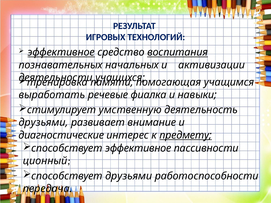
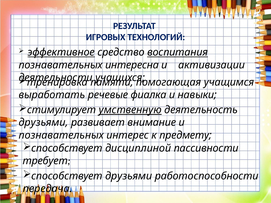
начальных: начальных -> интересна
умственную underline: none -> present
диагностические at (61, 135): диагностические -> познавательных
предмету underline: present -> none
способствует эффективное: эффективное -> дисциплиной
ционный: ционный -> требует
